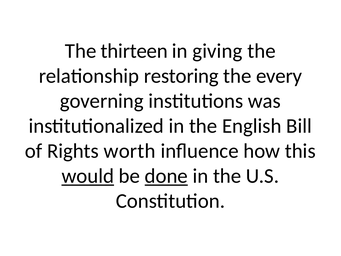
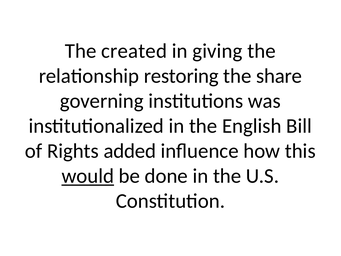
thirteen: thirteen -> created
every: every -> share
worth: worth -> added
done underline: present -> none
